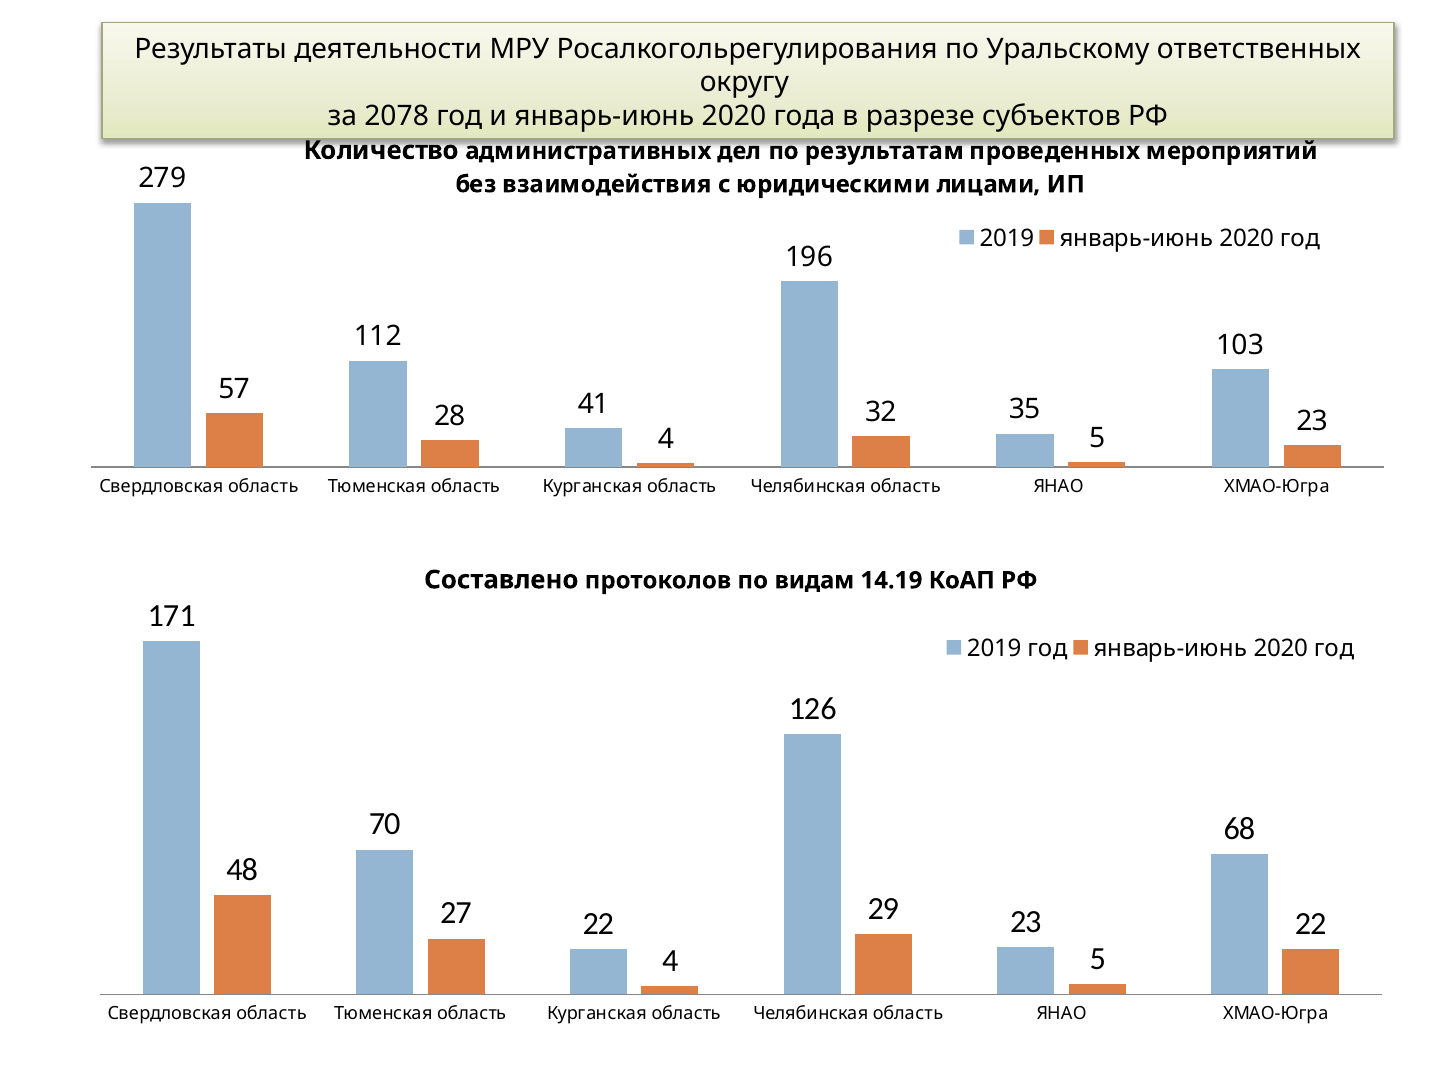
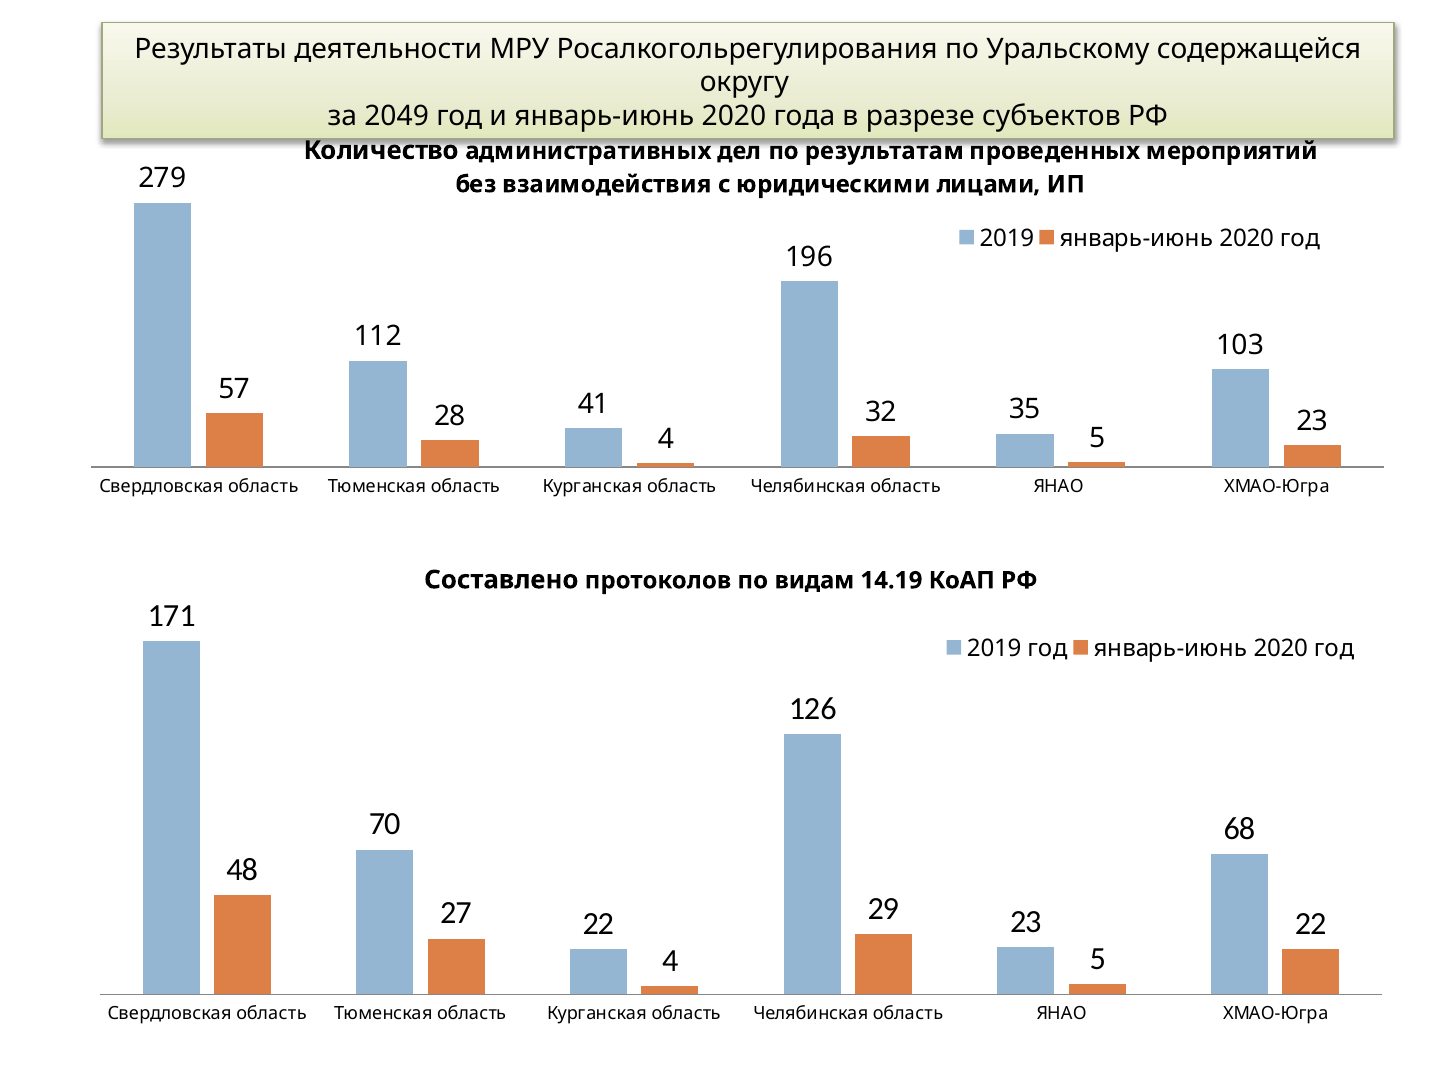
ответственных: ответственных -> содержащейся
2078: 2078 -> 2049
